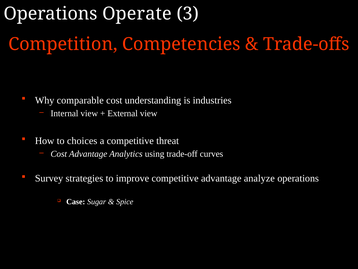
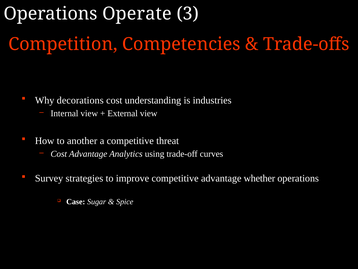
comparable: comparable -> decorations
choices: choices -> another
analyze: analyze -> whether
